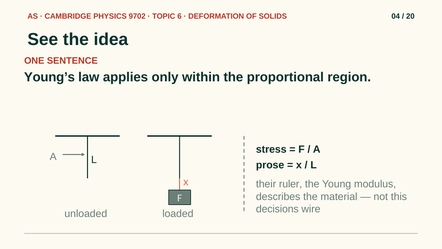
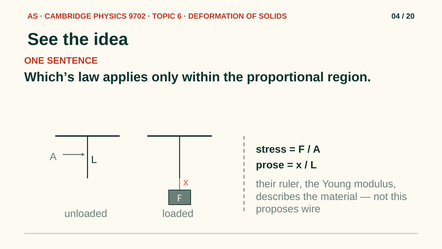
Young’s: Young’s -> Which’s
decisions: decisions -> proposes
